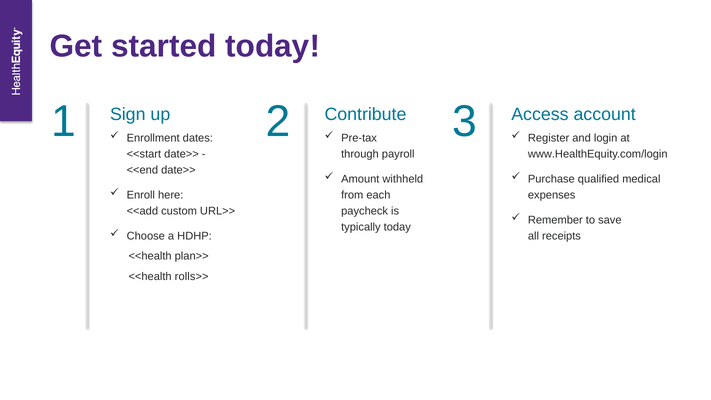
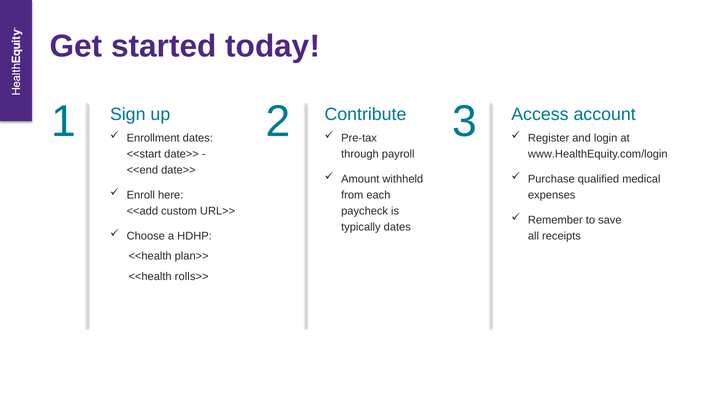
typically today: today -> dates
